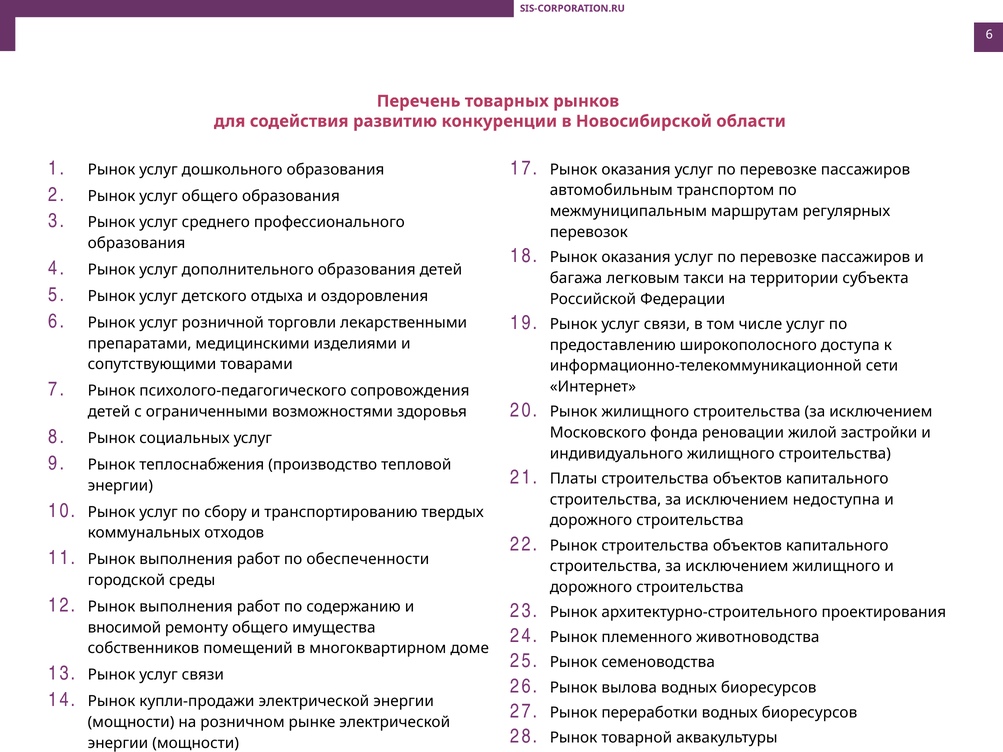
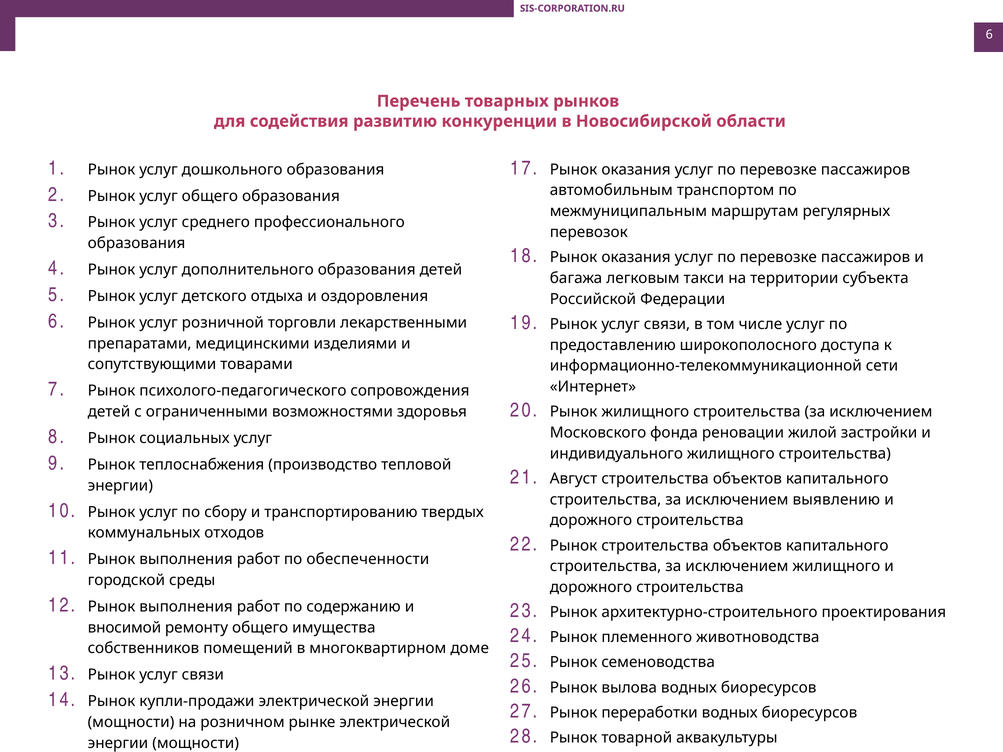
Платы: Платы -> Август
недоступна: недоступна -> выявлению
